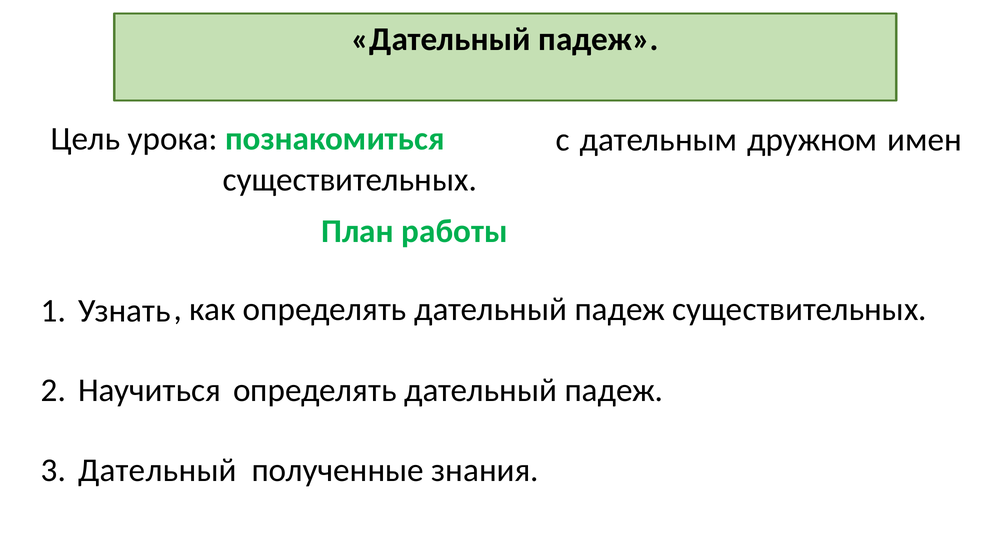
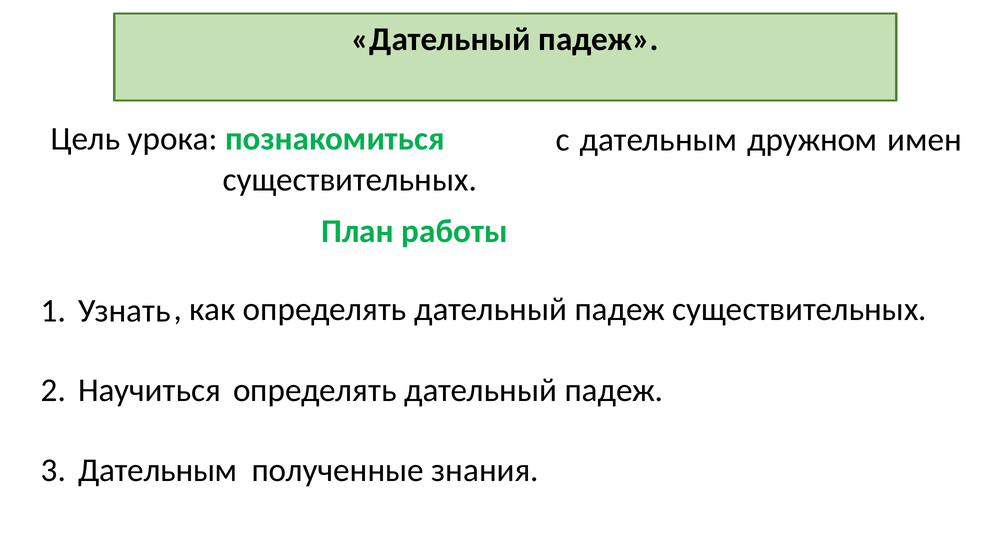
Дательный at (157, 470): Дательный -> Дательным
